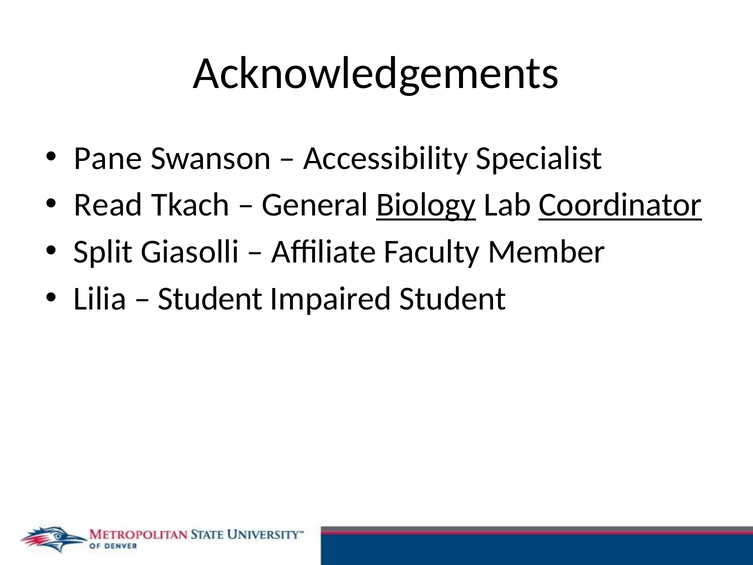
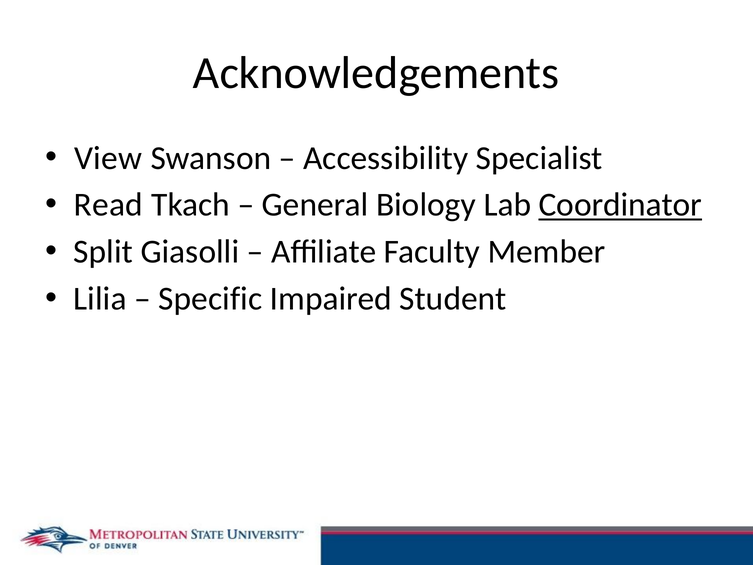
Pane: Pane -> View
Biology underline: present -> none
Student at (210, 299): Student -> Specific
